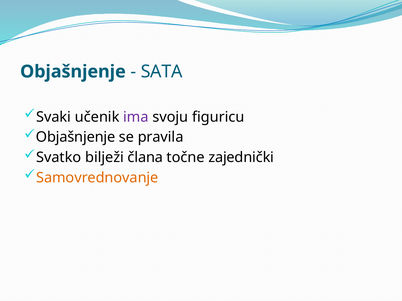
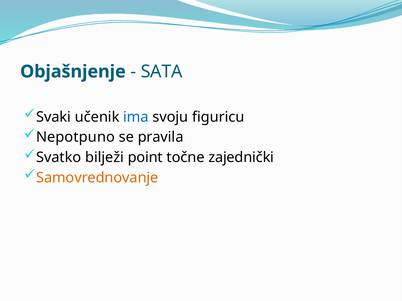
ima colour: purple -> blue
Objašnjenje at (76, 137): Objašnjenje -> Nepotpuno
člana: člana -> point
